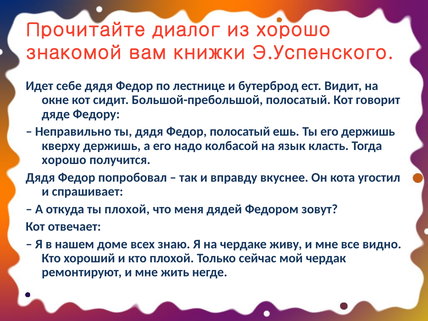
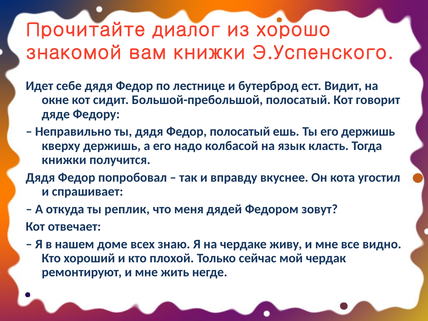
хорошо at (64, 160): хорошо -> книжки
ты плохой: плохой -> реплик
